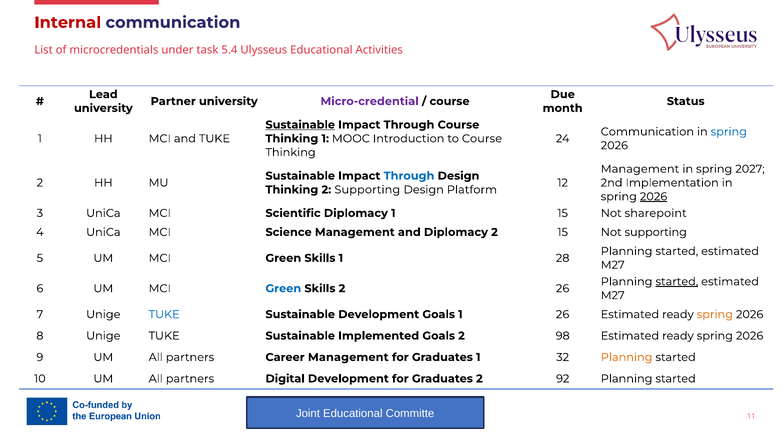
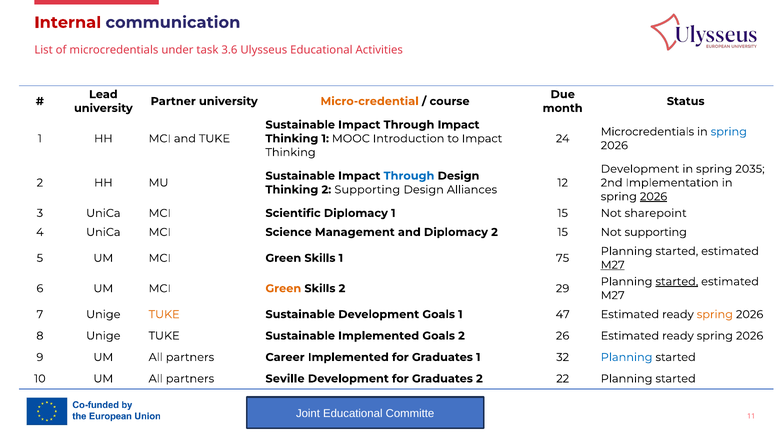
5.4: 5.4 -> 3.6
Micro-credential colour: purple -> orange
Sustainable at (300, 125) underline: present -> none
Through Course: Course -> Impact
Communication at (647, 132): Communication -> Microcredentials
to Course: Course -> Impact
Management at (640, 169): Management -> Development
2027: 2027 -> 2035
Platform: Platform -> Alliances
28: 28 -> 75
M27 at (613, 265) underline: none -> present
Green at (283, 289) colour: blue -> orange
2 26: 26 -> 29
TUKE at (164, 315) colour: blue -> orange
1 26: 26 -> 47
98: 98 -> 26
Career Management: Management -> Implemented
Planning at (627, 358) colour: orange -> blue
Digital: Digital -> Seville
92: 92 -> 22
